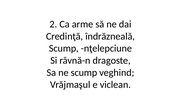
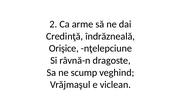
Scump at (64, 48): Scump -> Orişice
